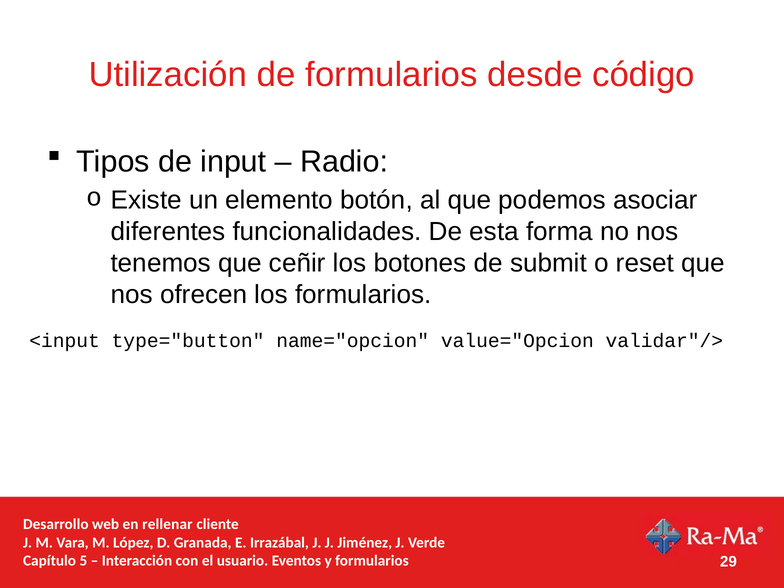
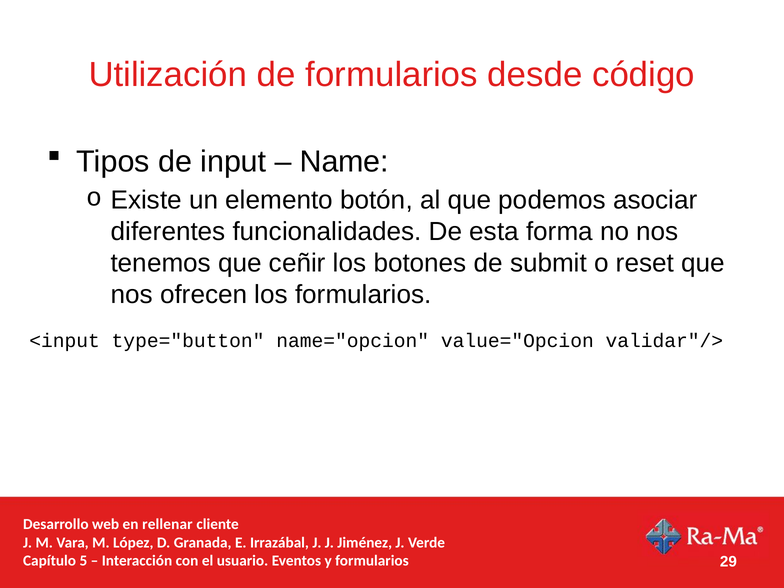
Radio: Radio -> Name
